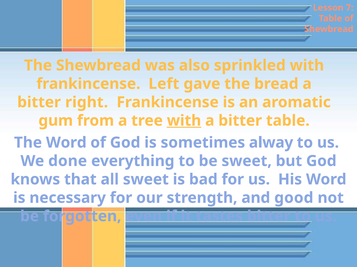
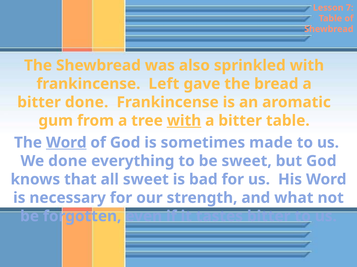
bitter right: right -> done
Word at (66, 143) underline: none -> present
alway: alway -> made
good: good -> what
